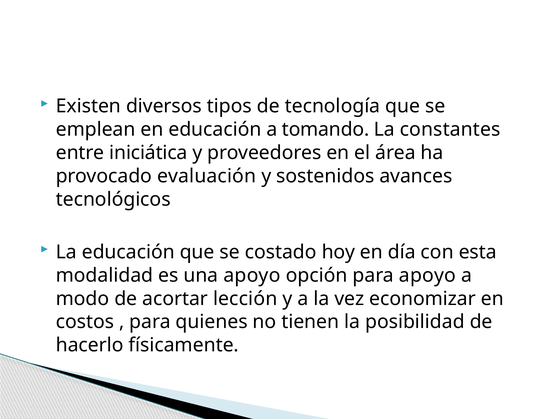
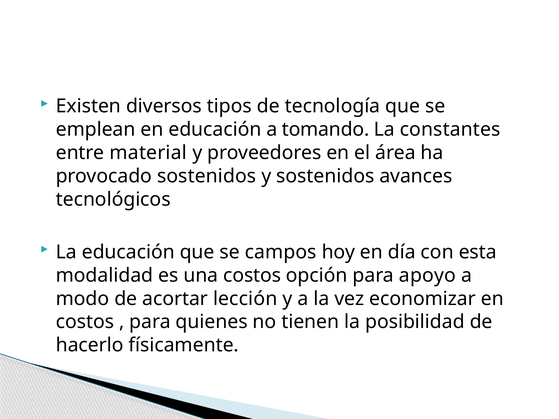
iniciática: iniciática -> material
provocado evaluación: evaluación -> sostenidos
costado: costado -> campos
una apoyo: apoyo -> costos
